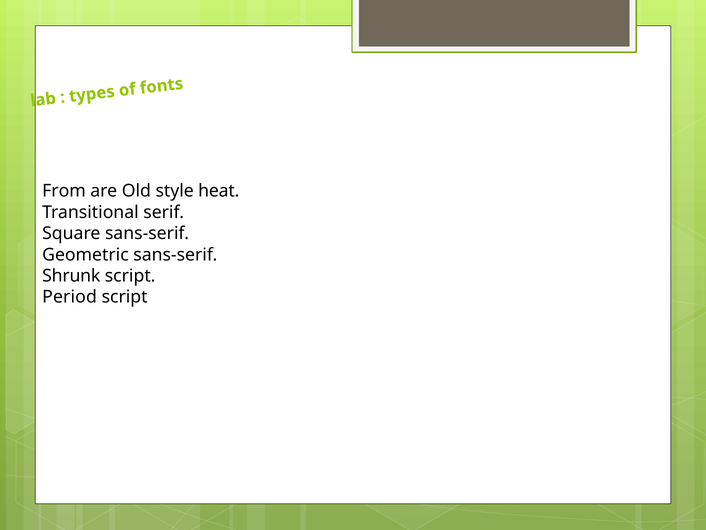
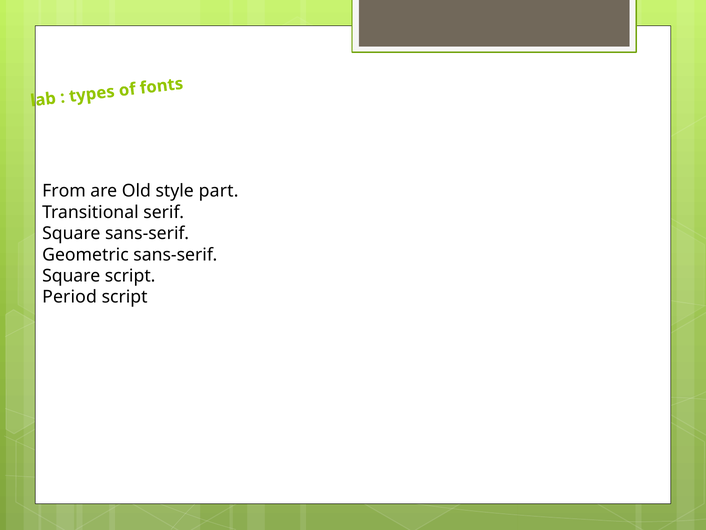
heat: heat -> part
Shrunk at (71, 276): Shrunk -> Square
